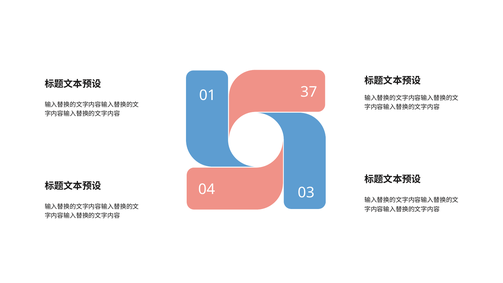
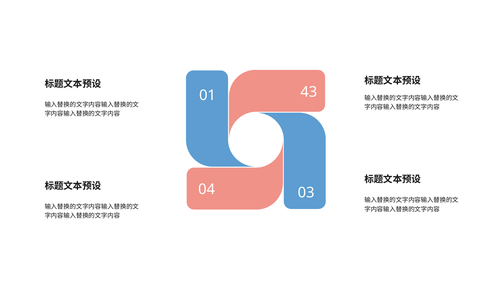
37: 37 -> 43
